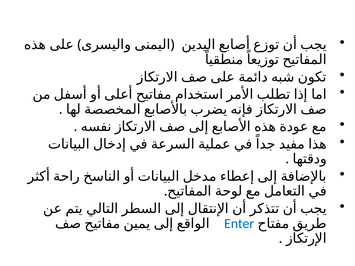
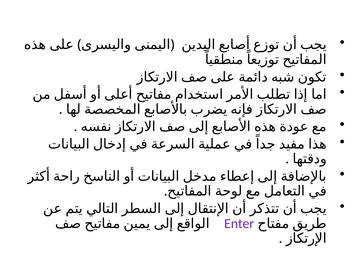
Enter colour: blue -> purple
